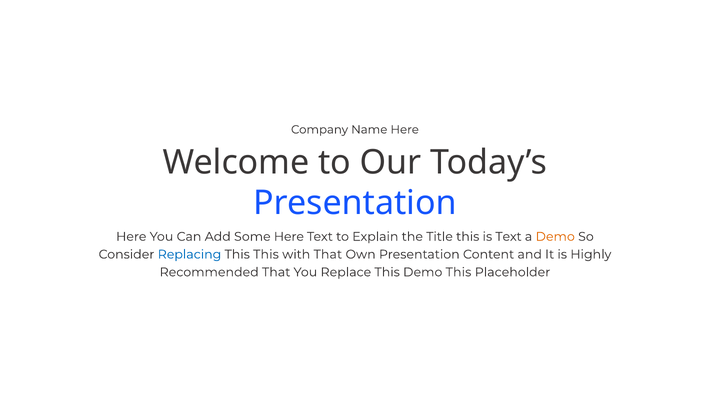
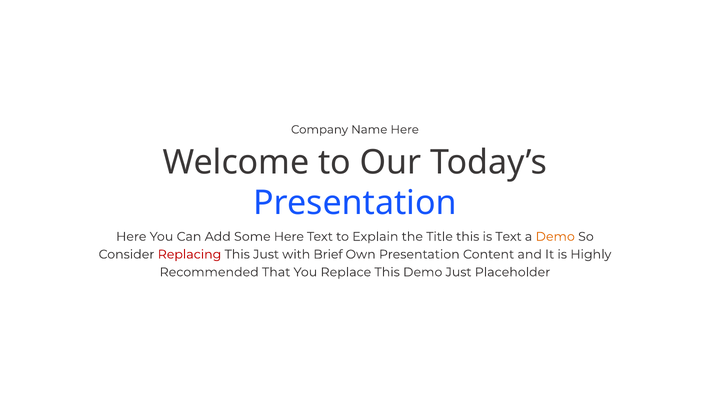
Replacing colour: blue -> red
This This: This -> Just
with That: That -> Brief
Demo This: This -> Just
